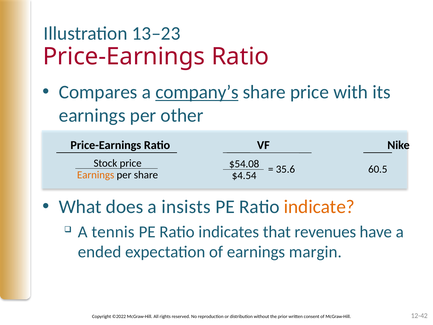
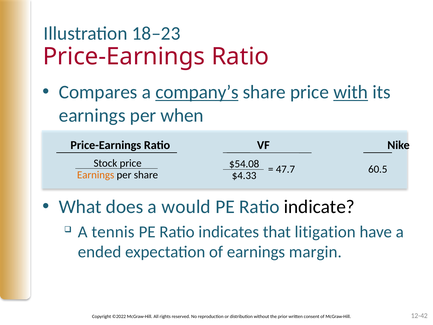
13–23: 13–23 -> 18–23
with underline: none -> present
other: other -> when
35.6: 35.6 -> 47.7
$4.54: $4.54 -> $4.33
insists: insists -> would
indicate colour: orange -> black
revenues: revenues -> litigation
